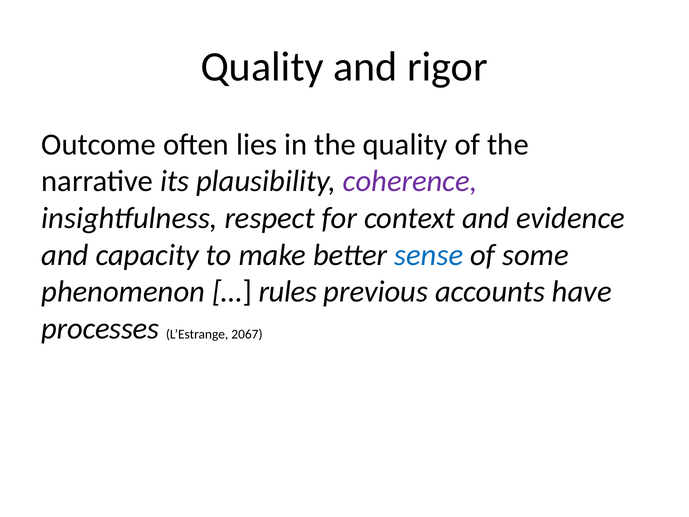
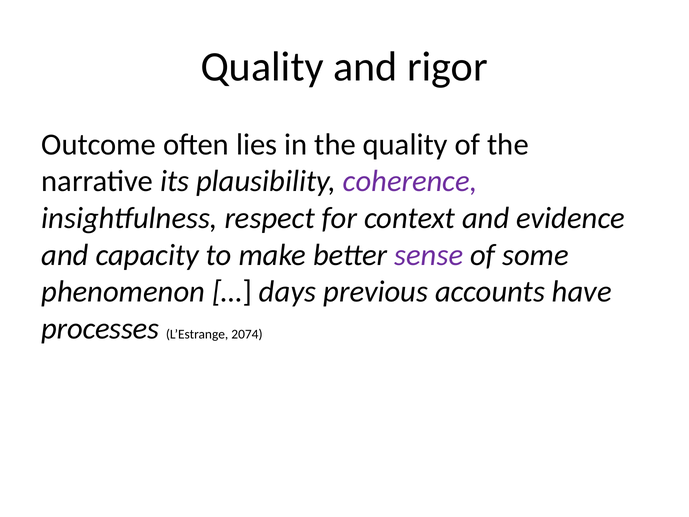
sense colour: blue -> purple
rules: rules -> days
2067: 2067 -> 2074
